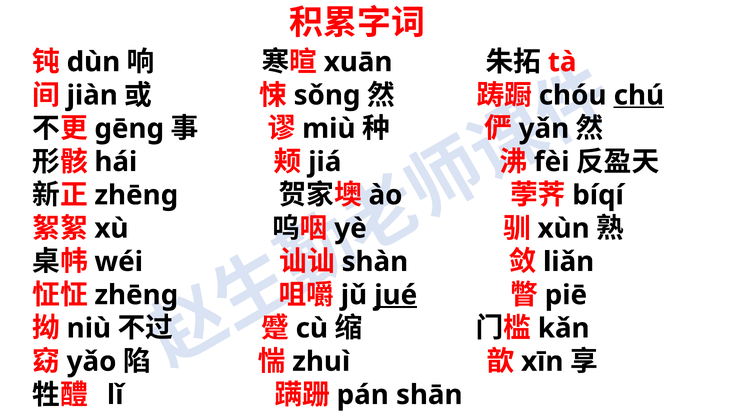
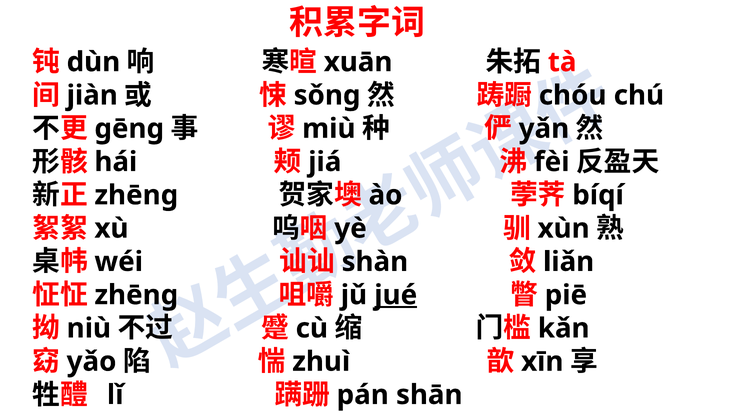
chú underline: present -> none
